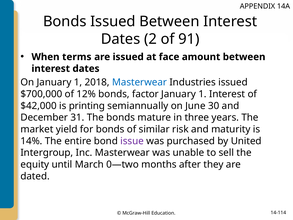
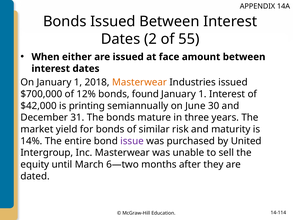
91: 91 -> 55
terms: terms -> either
Masterwear at (140, 82) colour: blue -> orange
factor: factor -> found
0—two: 0—two -> 6—two
